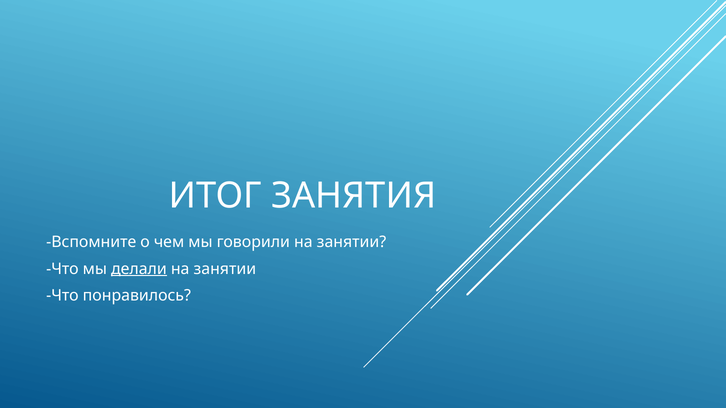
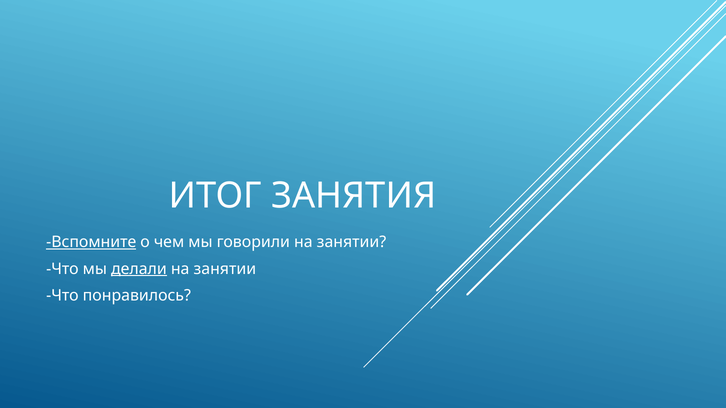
Вспомните underline: none -> present
